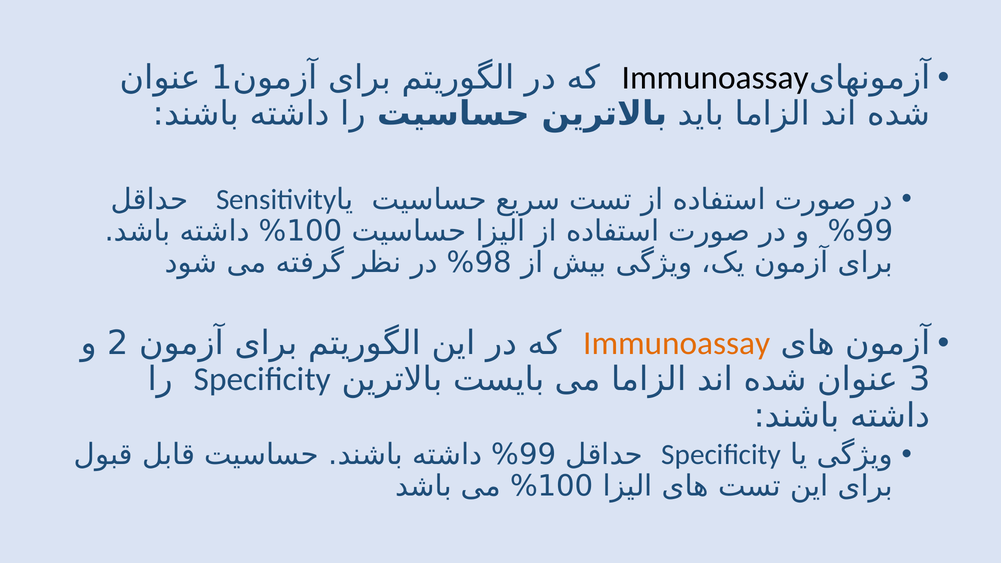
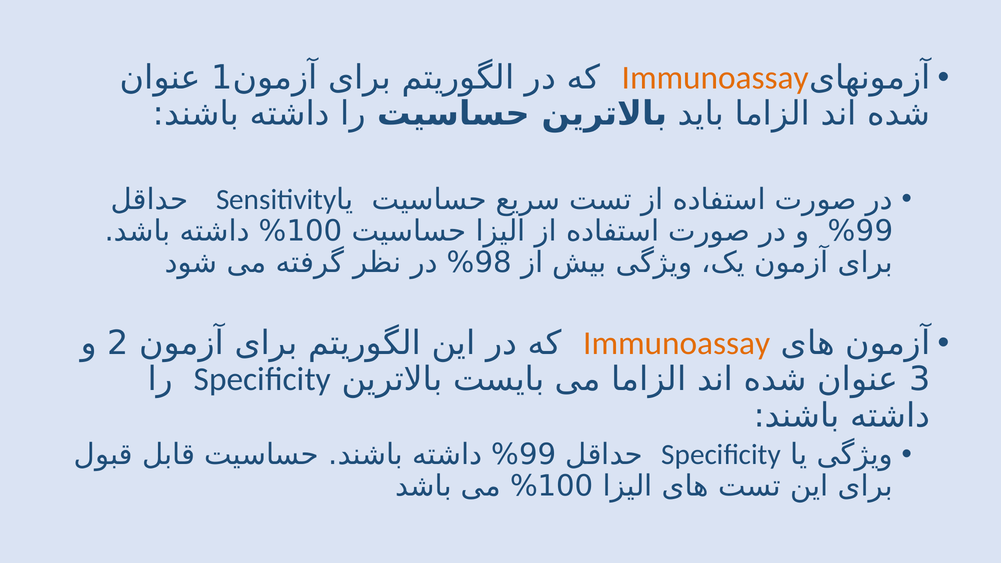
Immunoassay at (715, 78) colour: black -> orange
